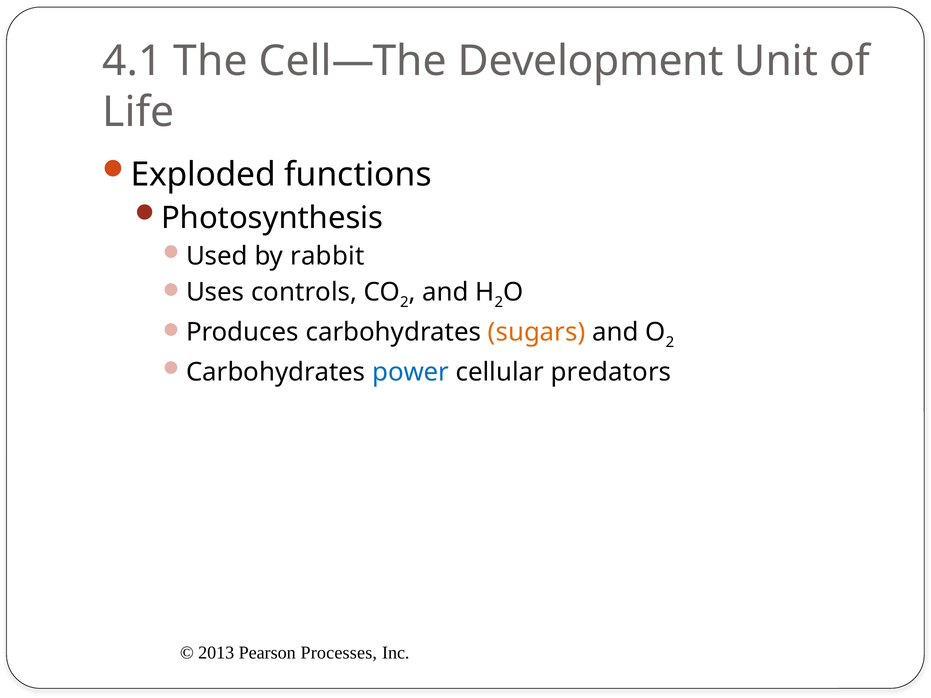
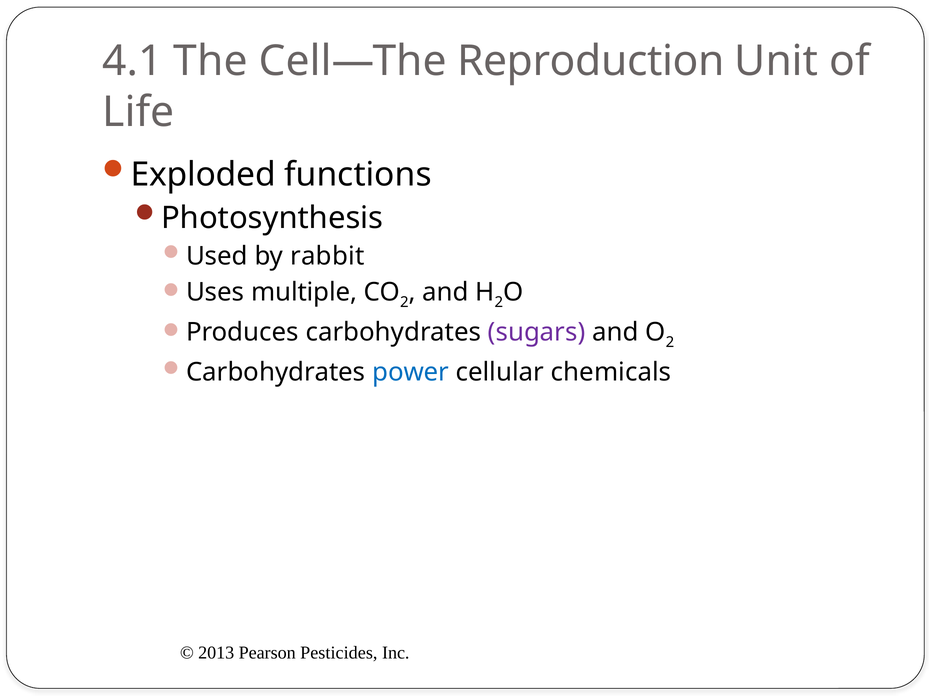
Development: Development -> Reproduction
controls: controls -> multiple
sugars colour: orange -> purple
predators: predators -> chemicals
Processes: Processes -> Pesticides
